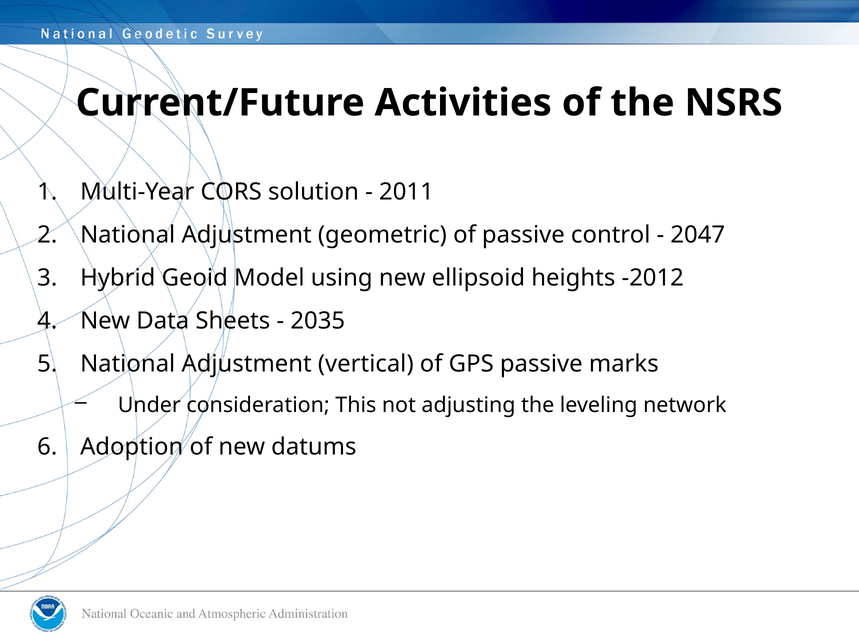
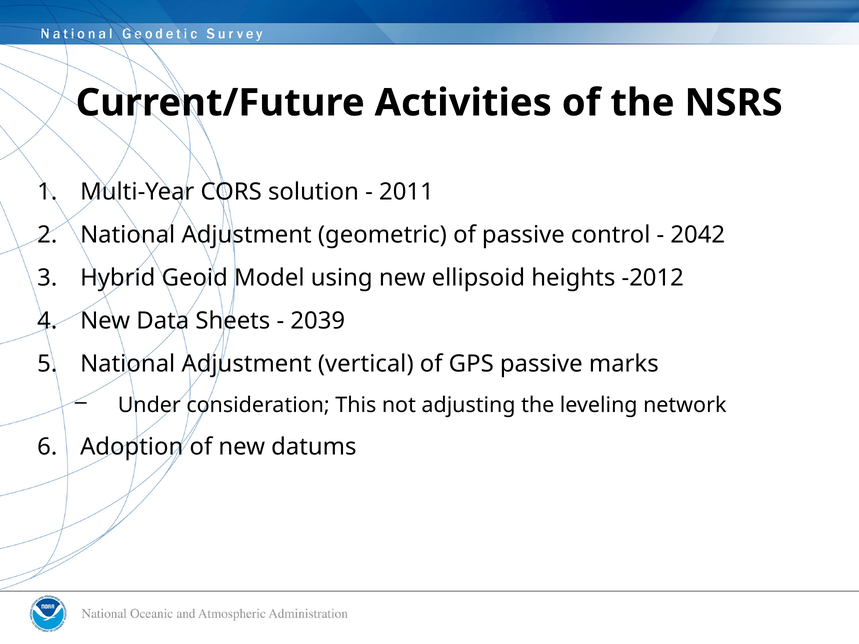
2047: 2047 -> 2042
2035: 2035 -> 2039
